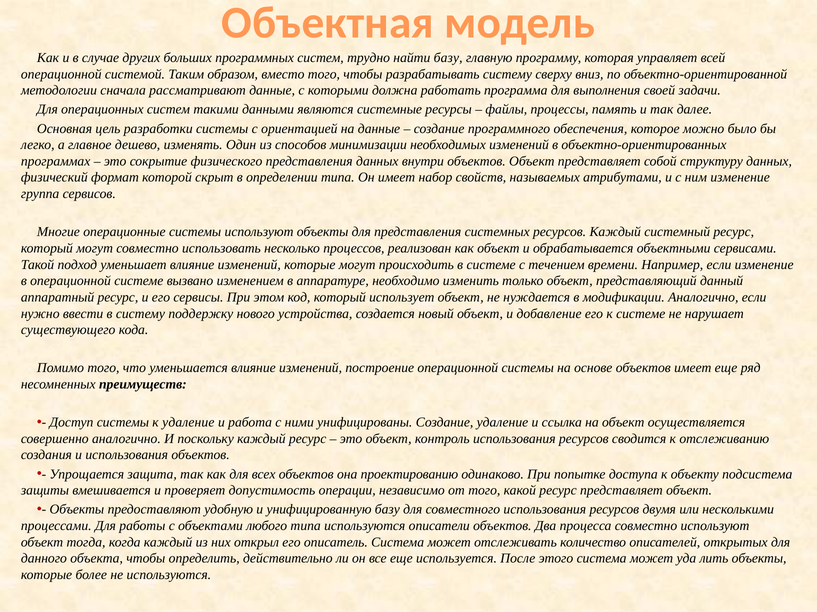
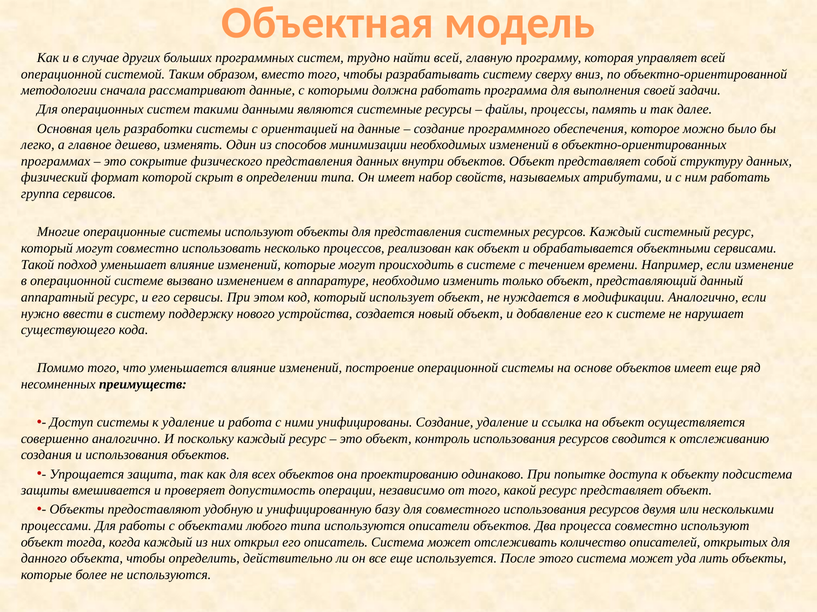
найти базу: базу -> всей
ним изменение: изменение -> работать
